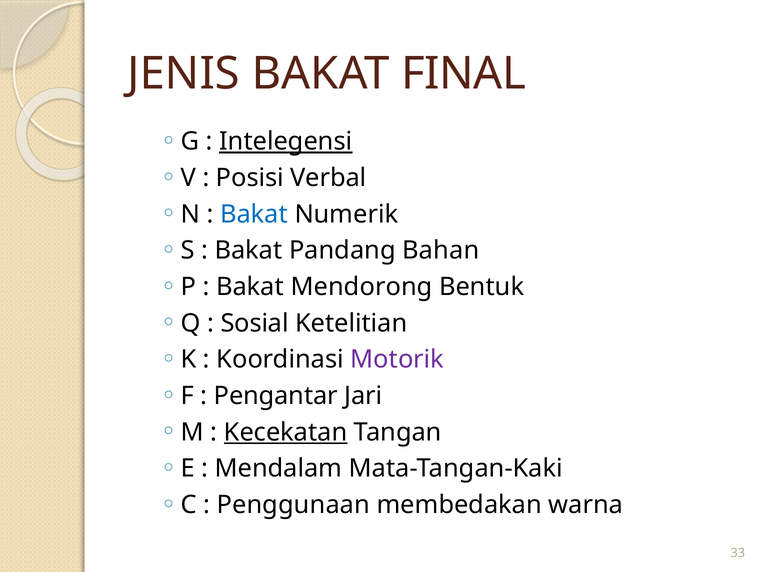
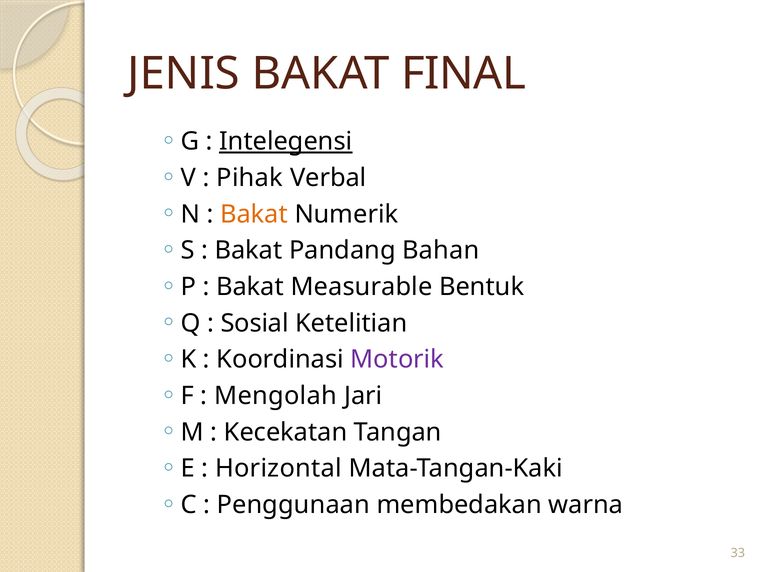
Posisi: Posisi -> Pihak
Bakat at (254, 214) colour: blue -> orange
Mendorong: Mendorong -> Measurable
Pengantar: Pengantar -> Mengolah
Kecekatan underline: present -> none
Mendalam: Mendalam -> Horizontal
